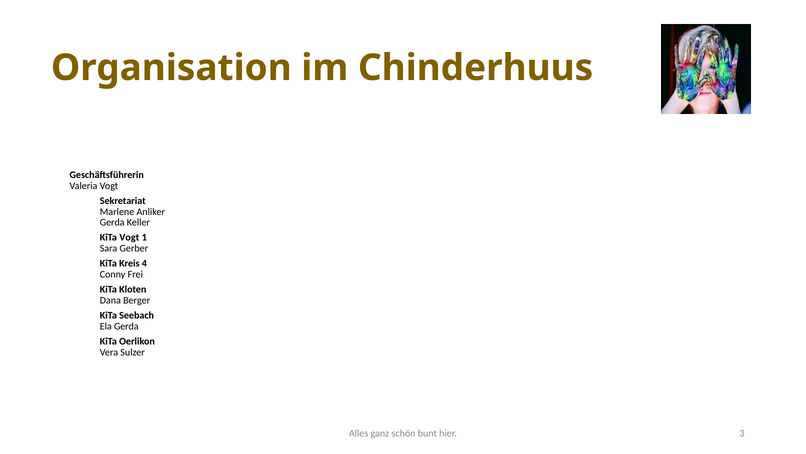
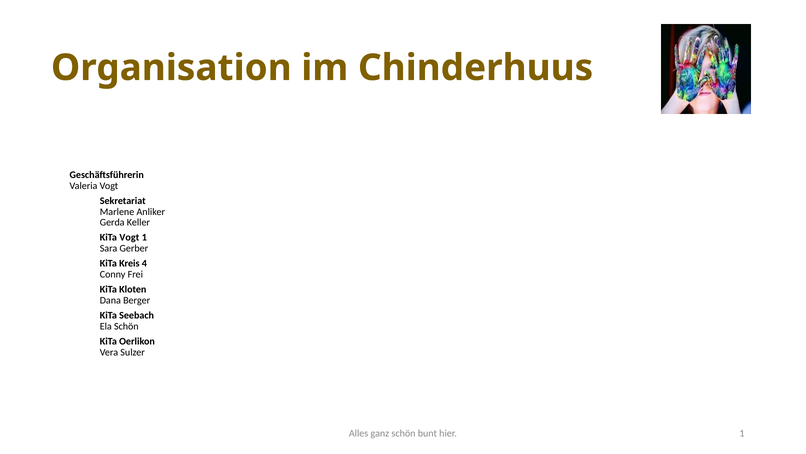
Ela Gerda: Gerda -> Schön
hier 3: 3 -> 1
